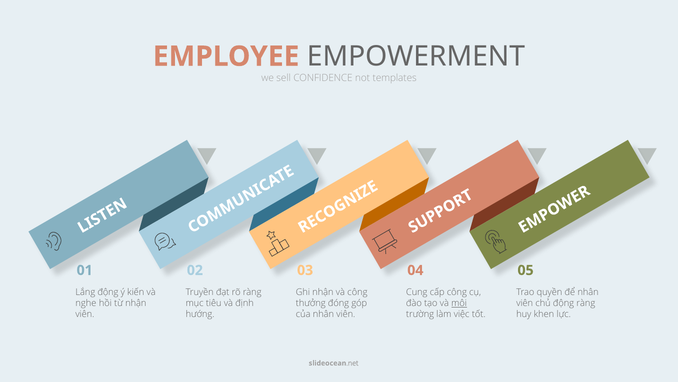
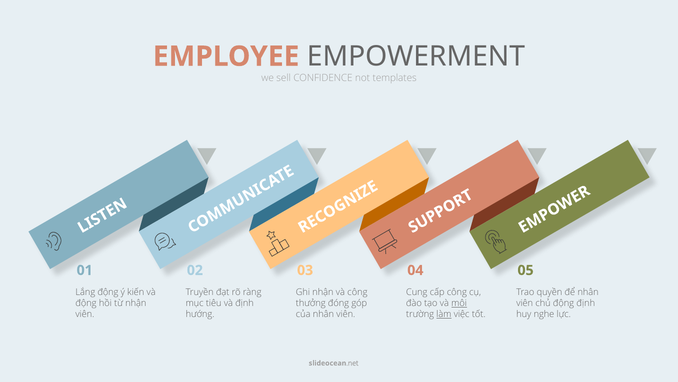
nghe at (86, 303): nghe -> động
động ràng: ràng -> định
làm underline: none -> present
khen: khen -> nghe
